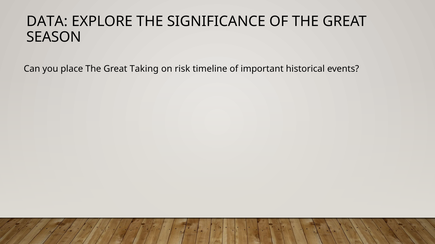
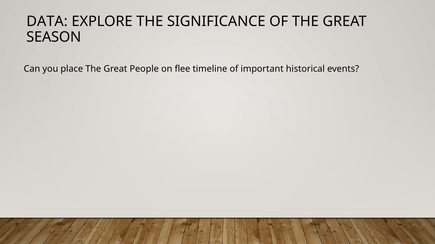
Taking: Taking -> People
risk: risk -> flee
